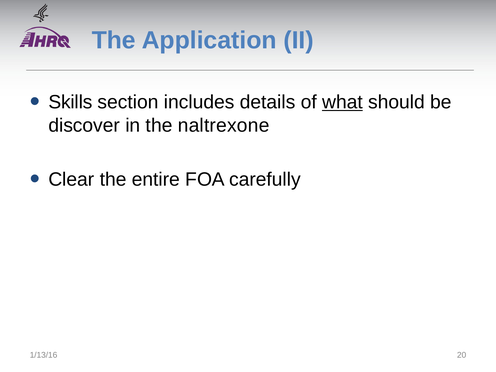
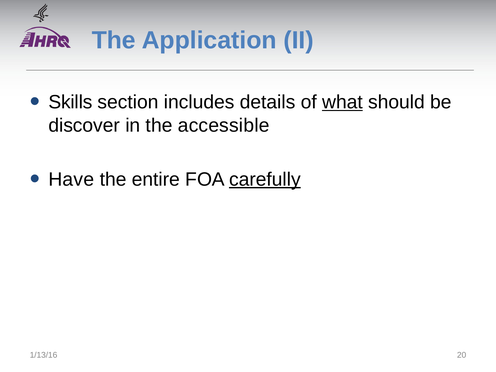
naltrexone: naltrexone -> accessible
Clear: Clear -> Have
carefully underline: none -> present
